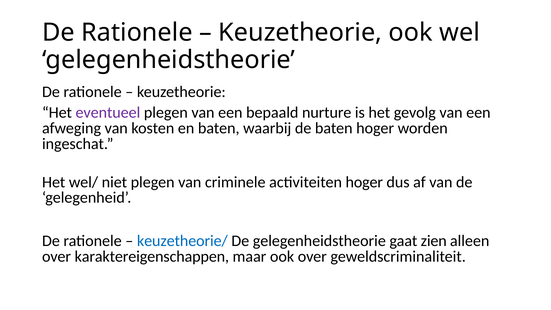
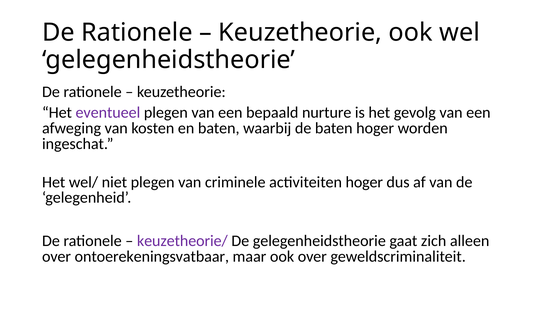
keuzetheorie/ colour: blue -> purple
zien: zien -> zich
karaktereigenschappen: karaktereigenschappen -> ontoerekeningsvatbaar
